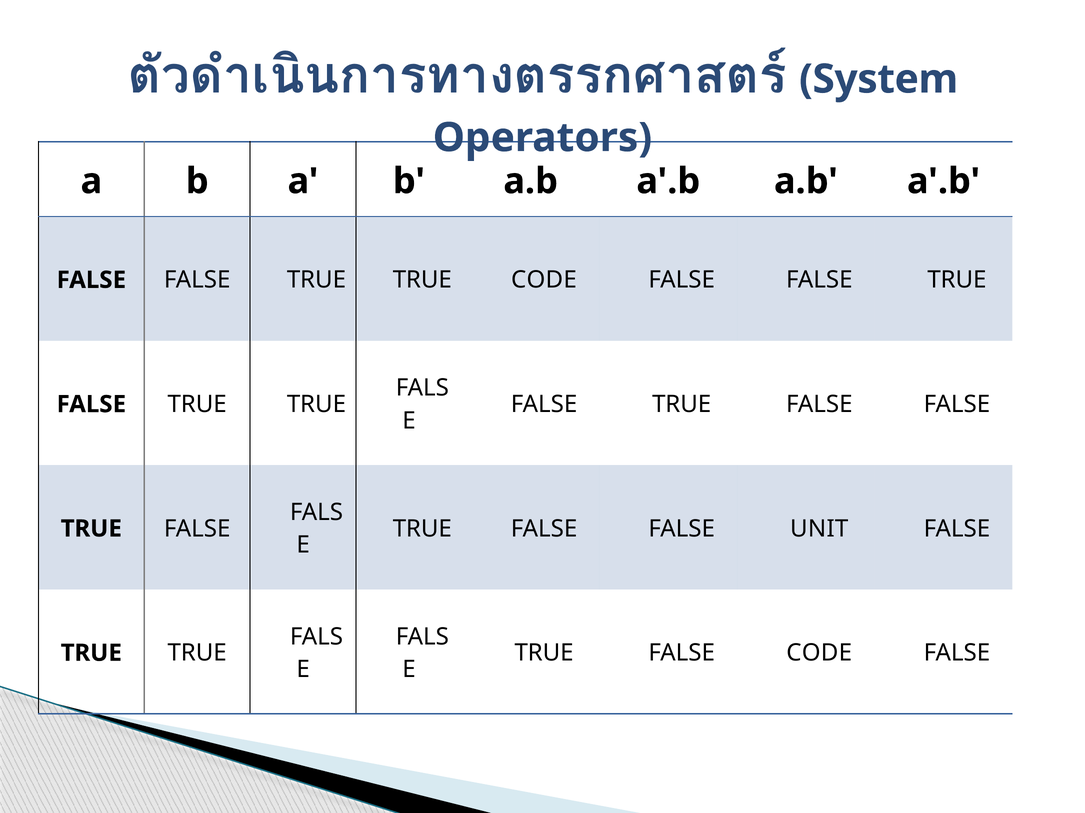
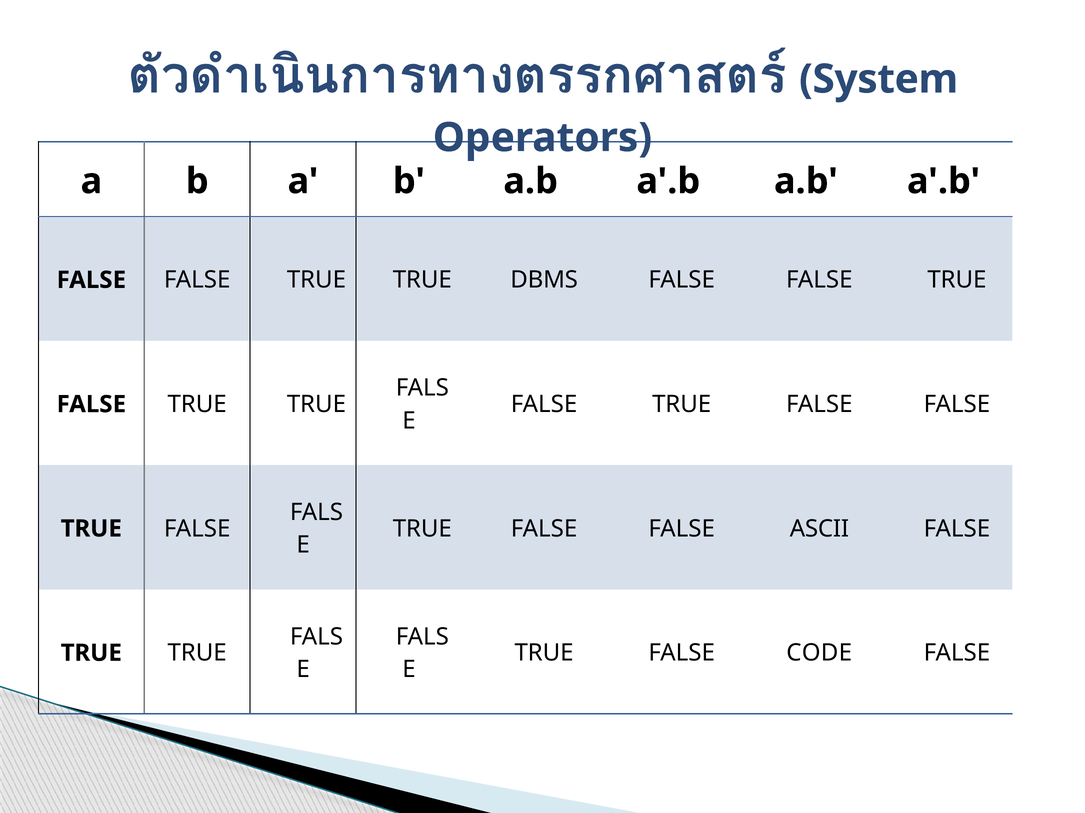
TRUE CODE: CODE -> DBMS
UNIT: UNIT -> ASCII
